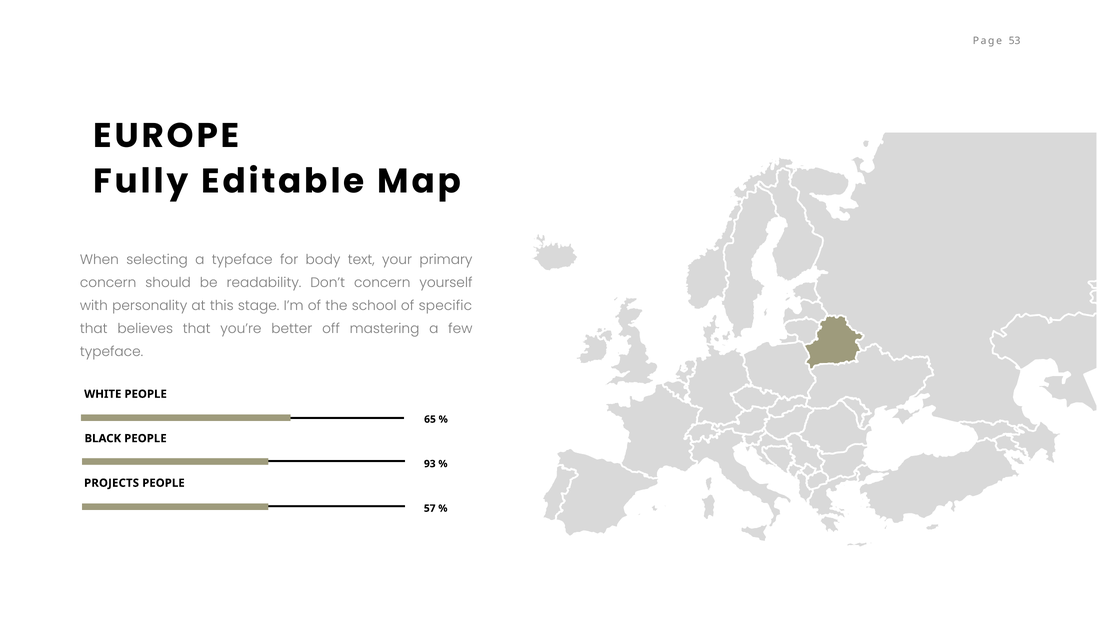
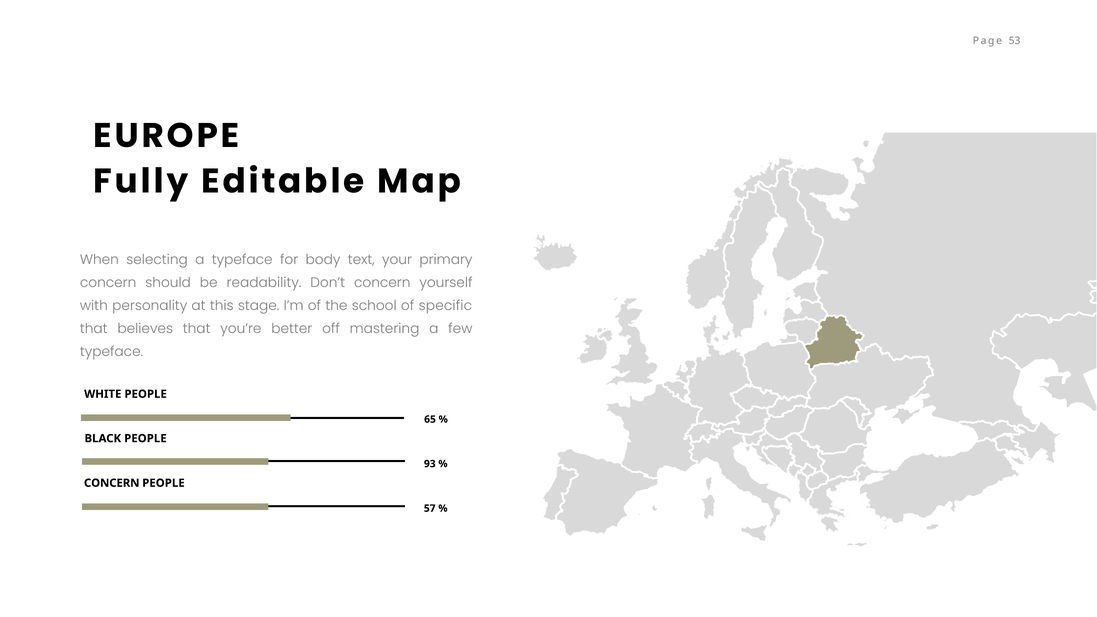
PROJECTS at (112, 483): PROJECTS -> CONCERN
